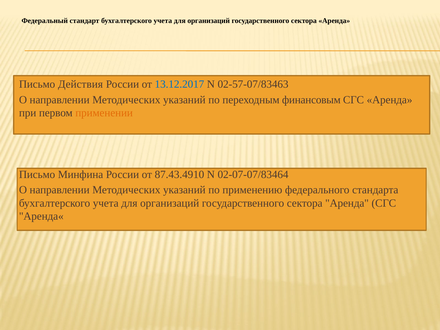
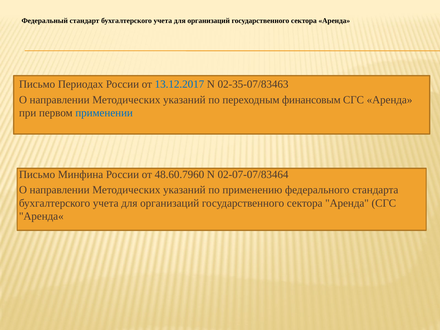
Действия: Действия -> Периодах
02-57-07/83463: 02-57-07/83463 -> 02-35-07/83463
применении colour: orange -> blue
87.43.4910: 87.43.4910 -> 48.60.7960
